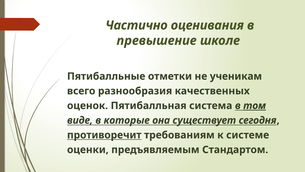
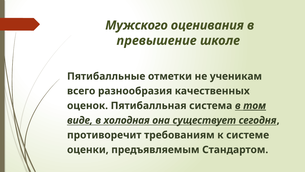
Частично: Частично -> Мужского
которые: которые -> холодная
противоречит underline: present -> none
